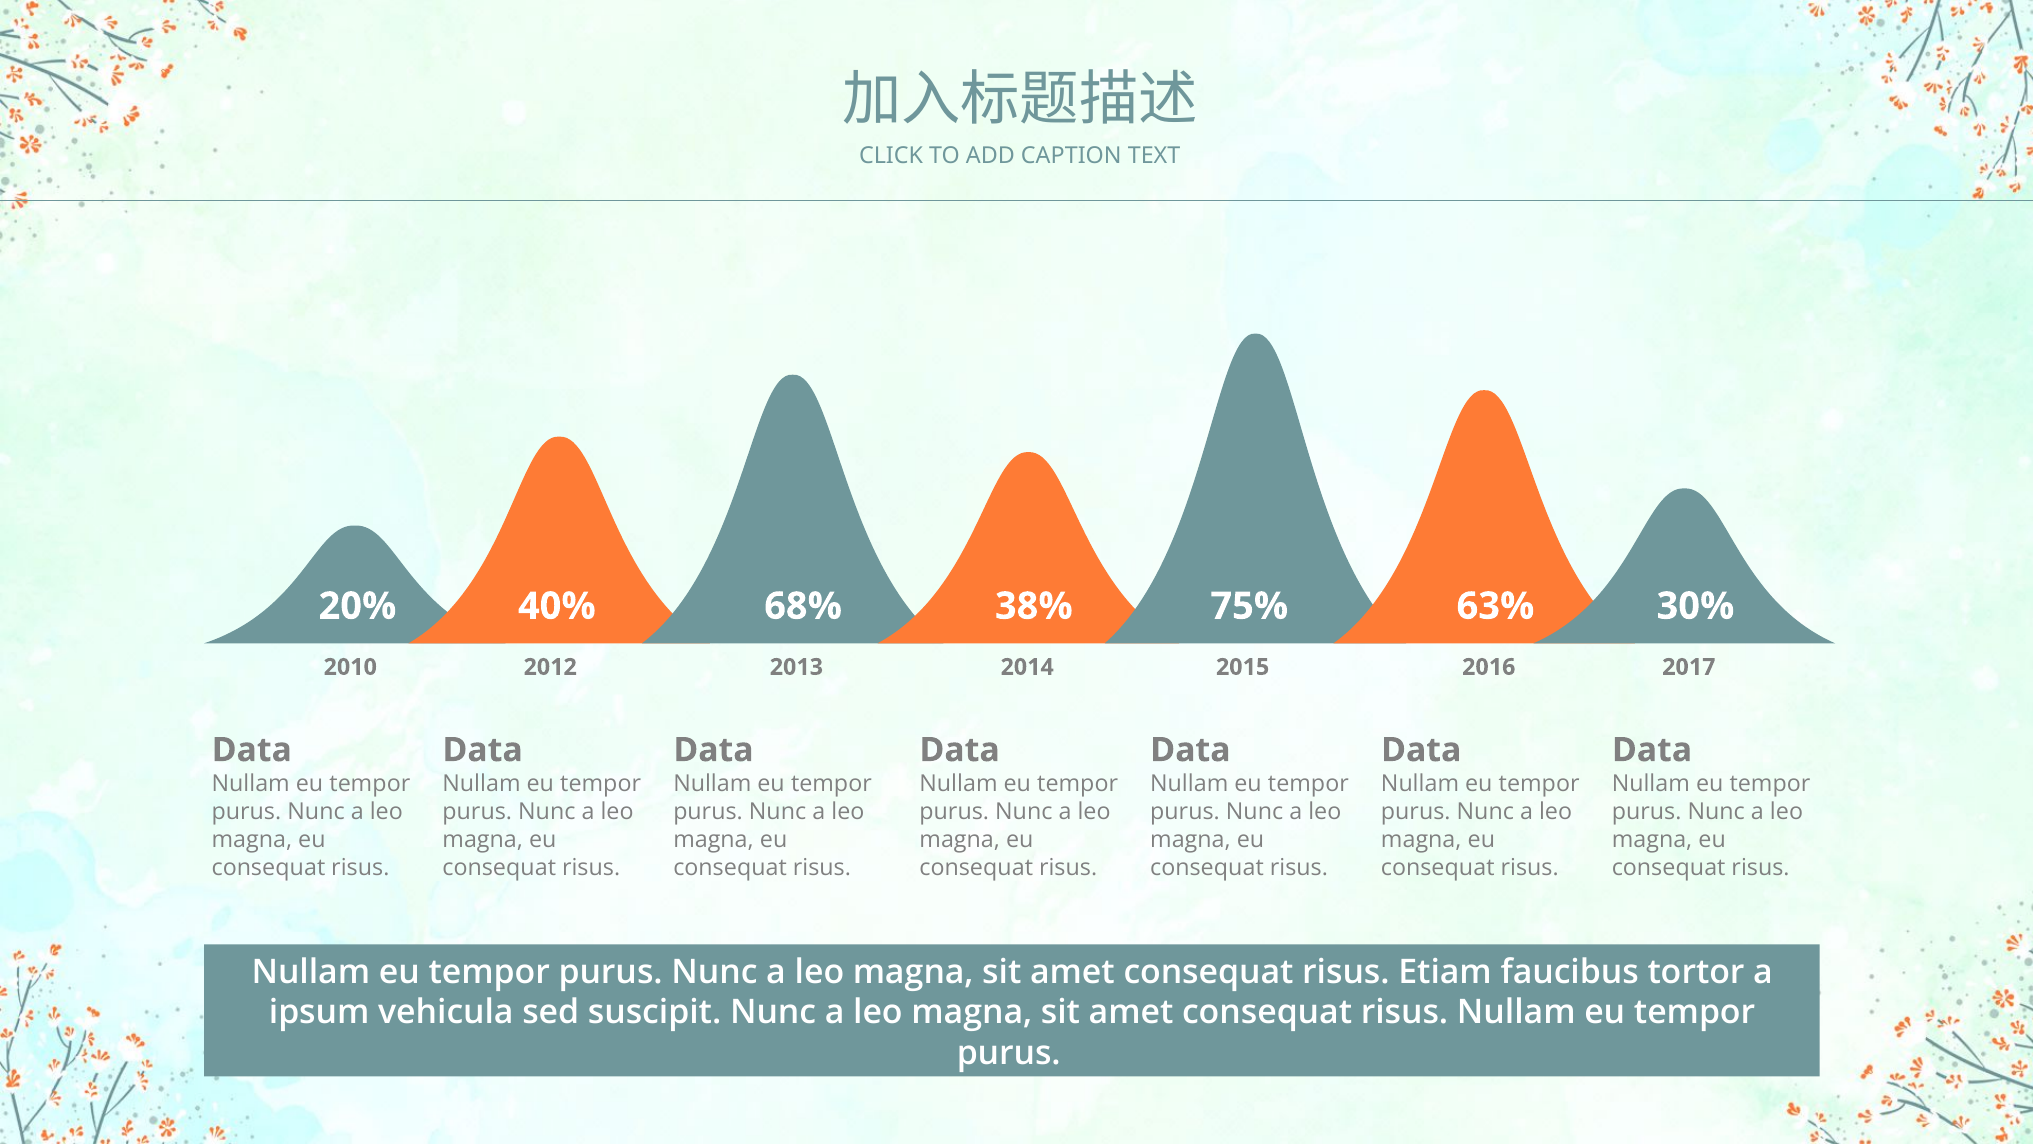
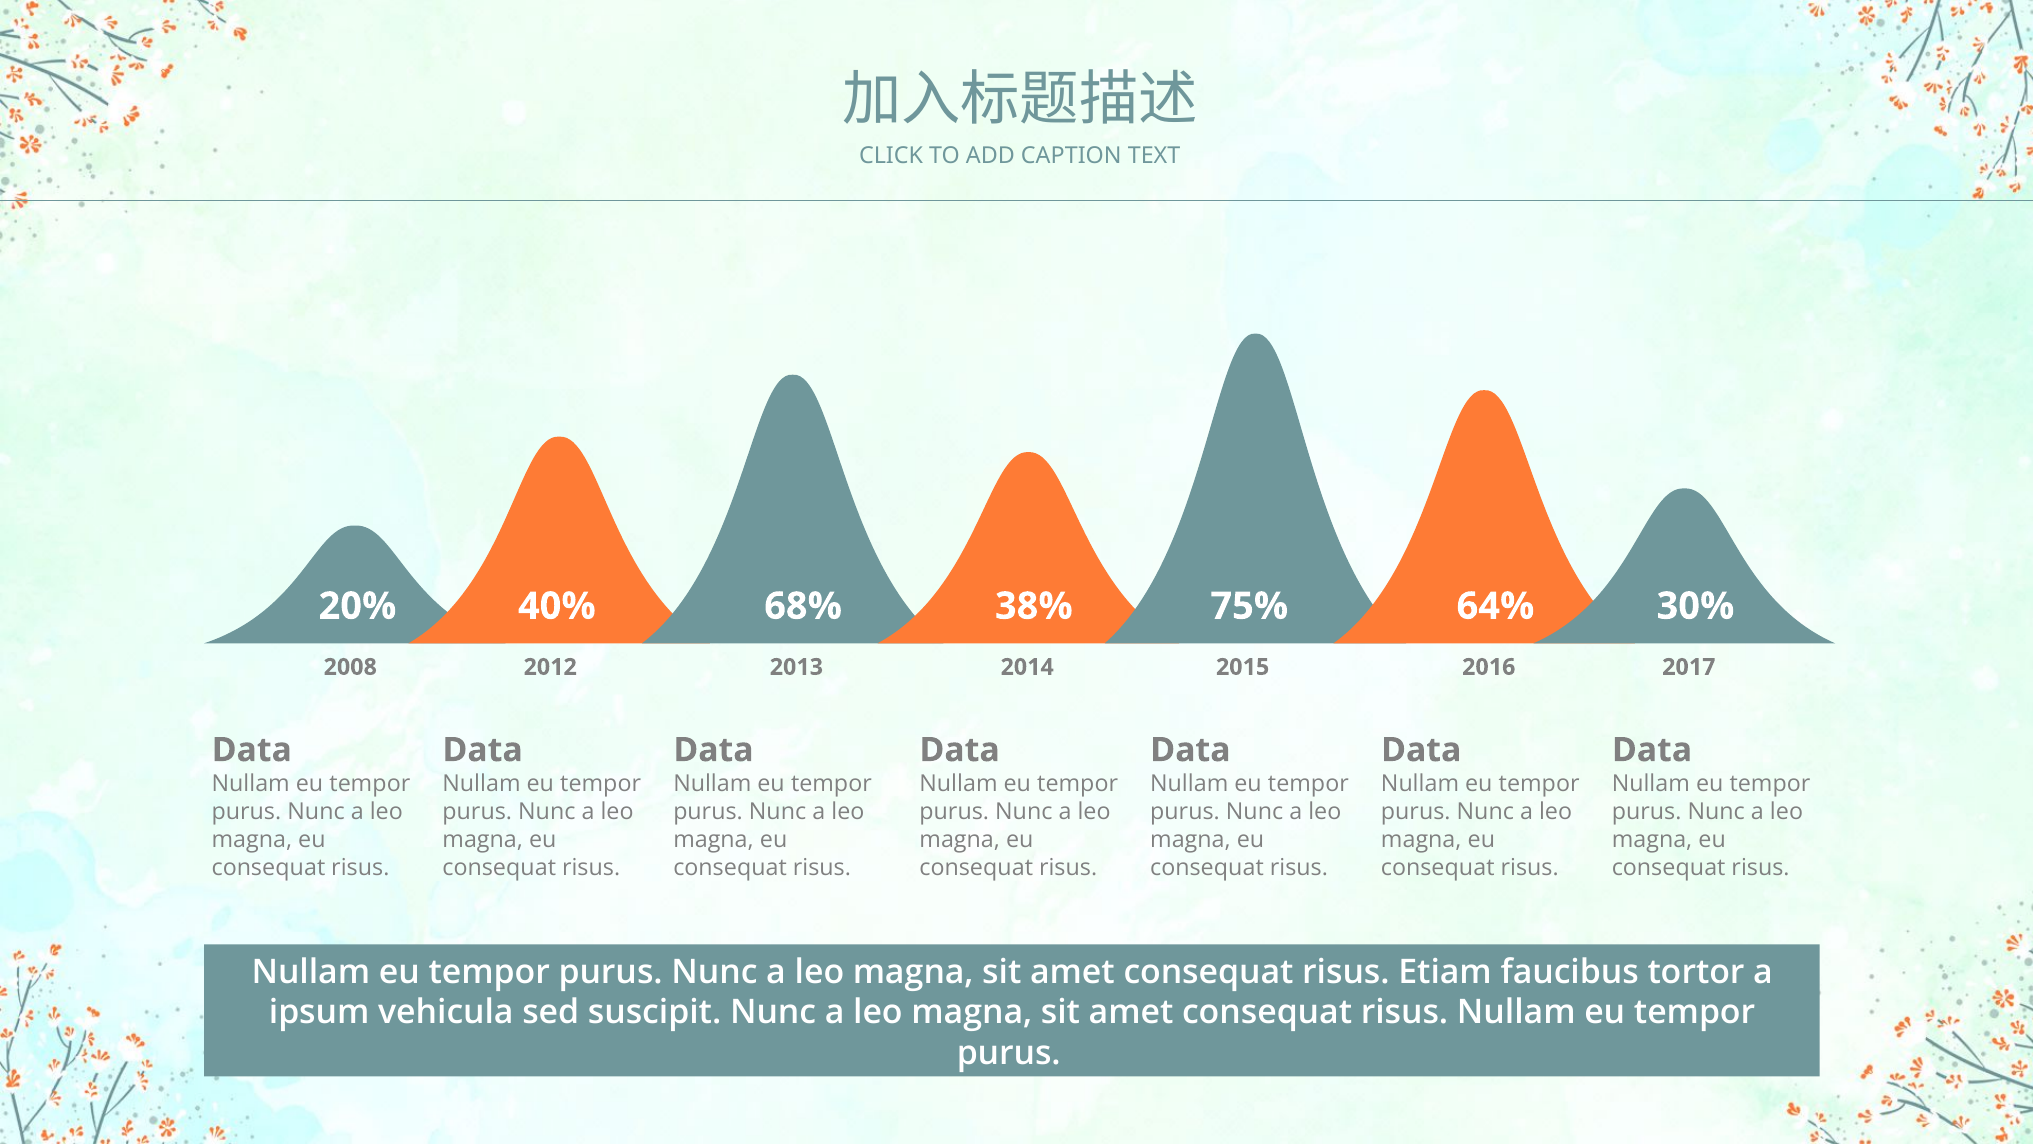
63%: 63% -> 64%
2010: 2010 -> 2008
